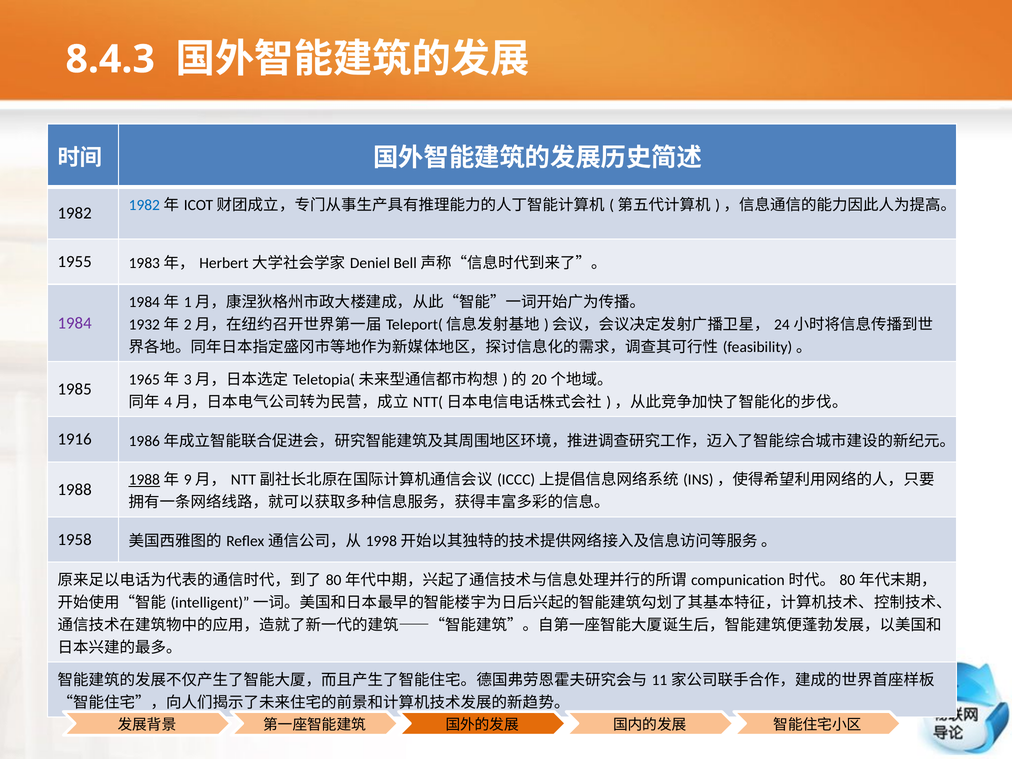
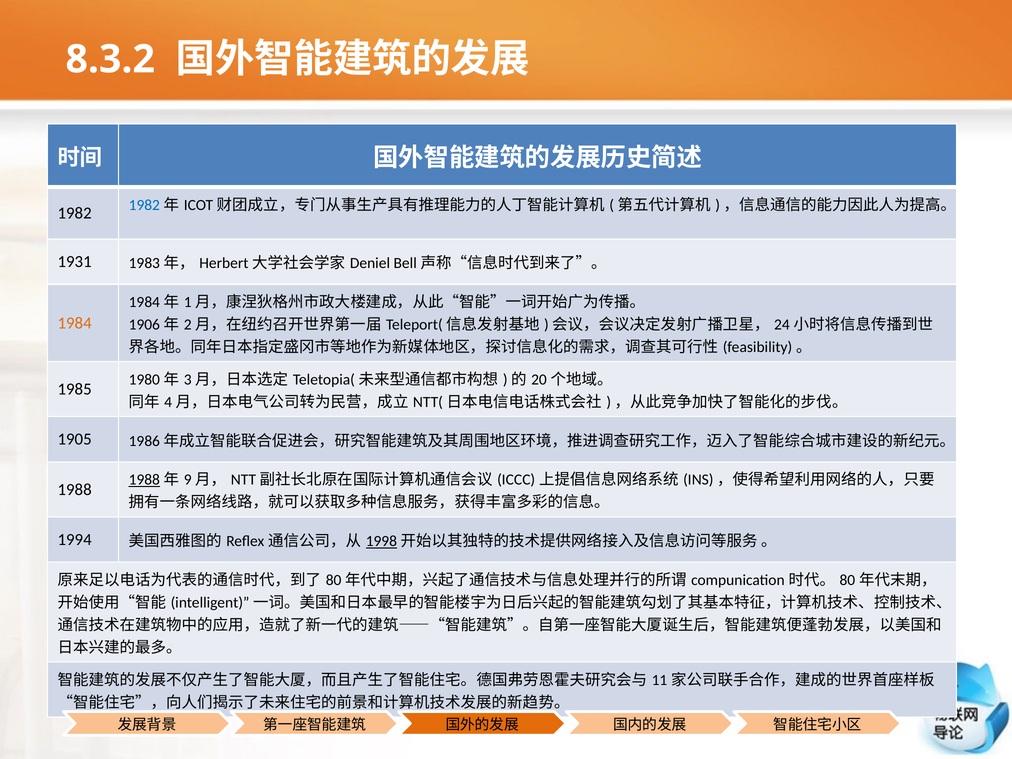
8.4.3: 8.4.3 -> 8.3.2
1955: 1955 -> 1931
1984 at (75, 323) colour: purple -> orange
1932: 1932 -> 1906
1965: 1965 -> 1980
1916: 1916 -> 1905
1958: 1958 -> 1994
1998 underline: none -> present
